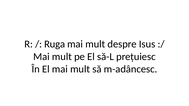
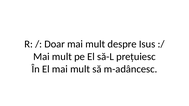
Ruga: Ruga -> Doar
